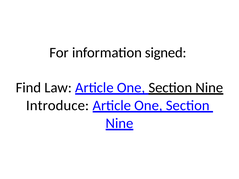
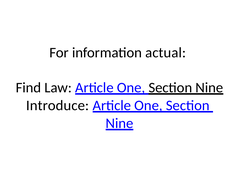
signed: signed -> actual
